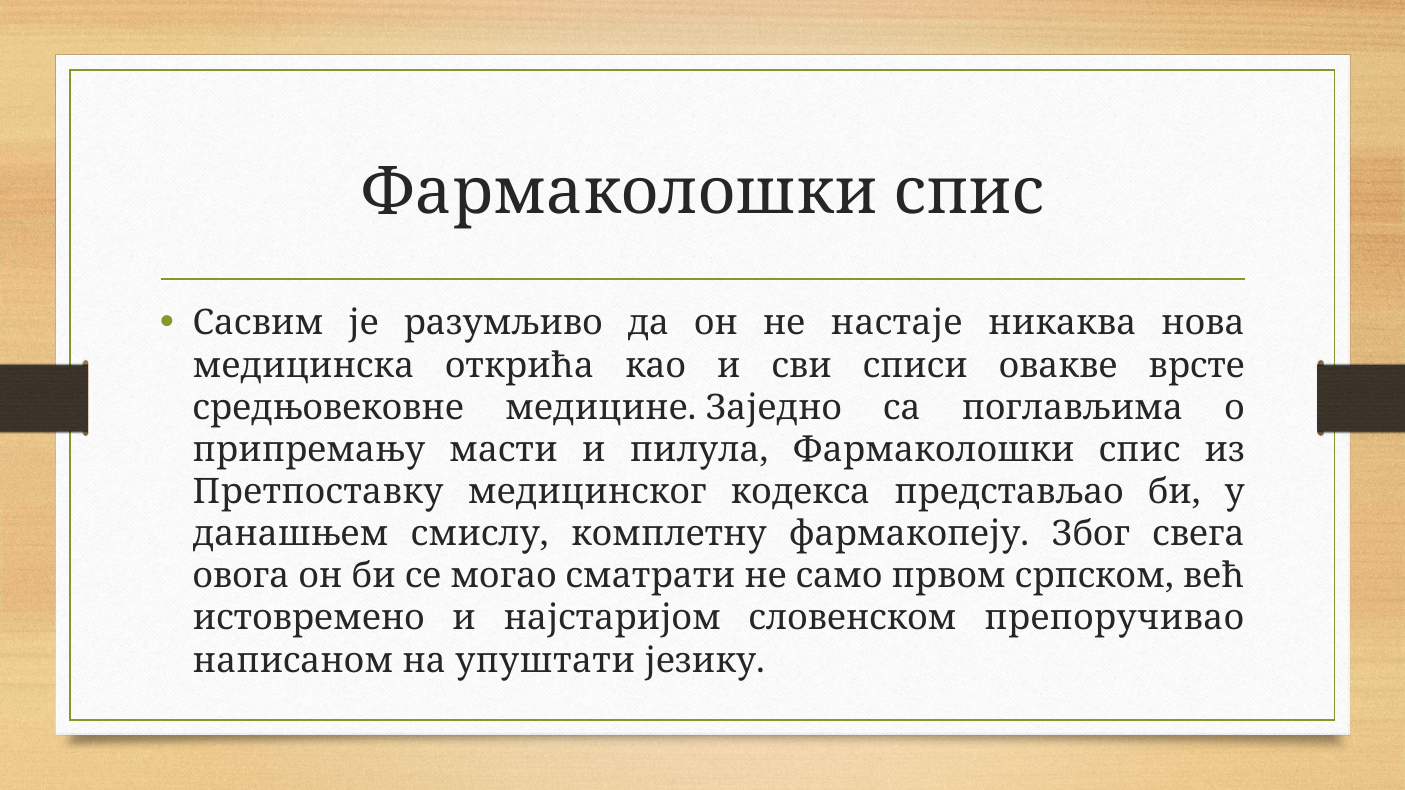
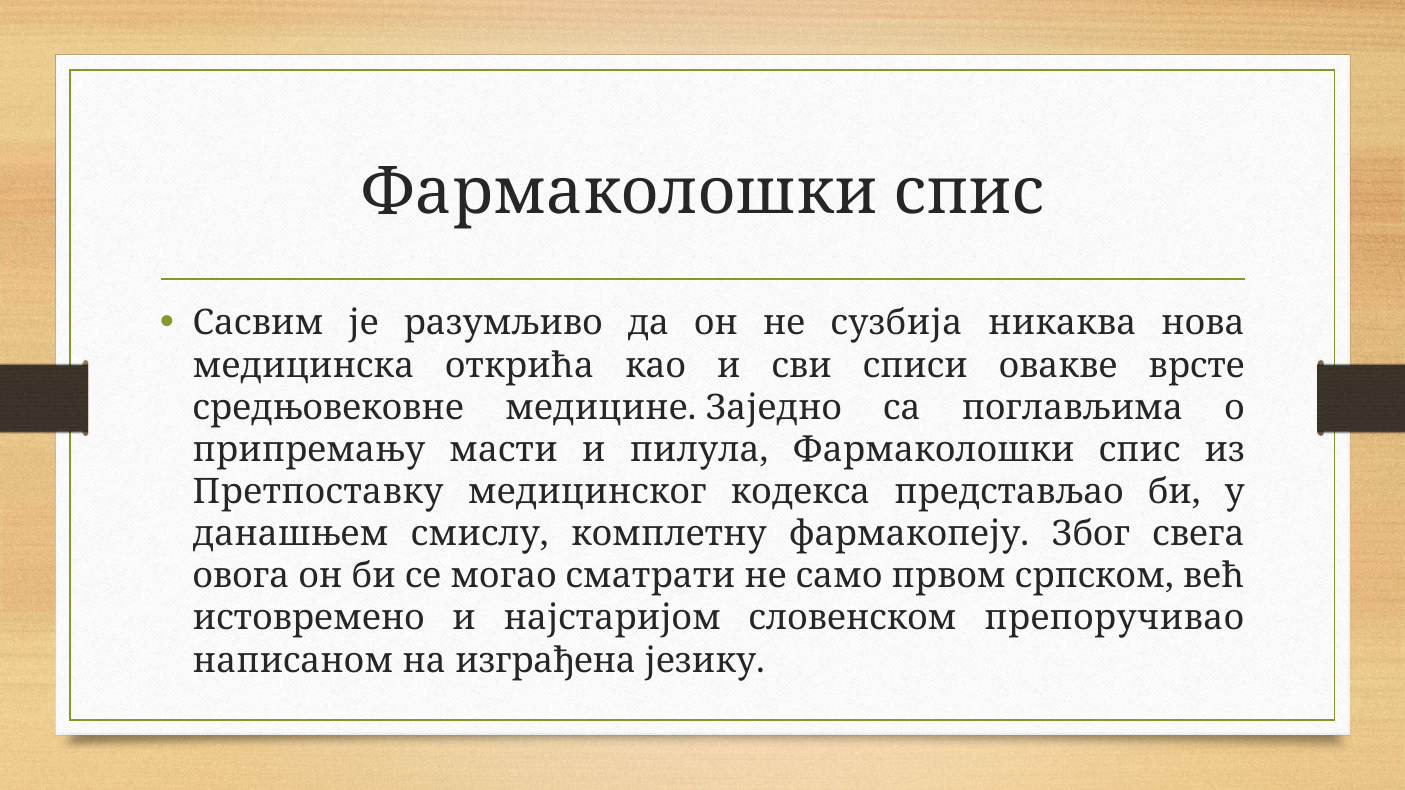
настаје: настаје -> сузбија
упуштати: упуштати -> изграђена
